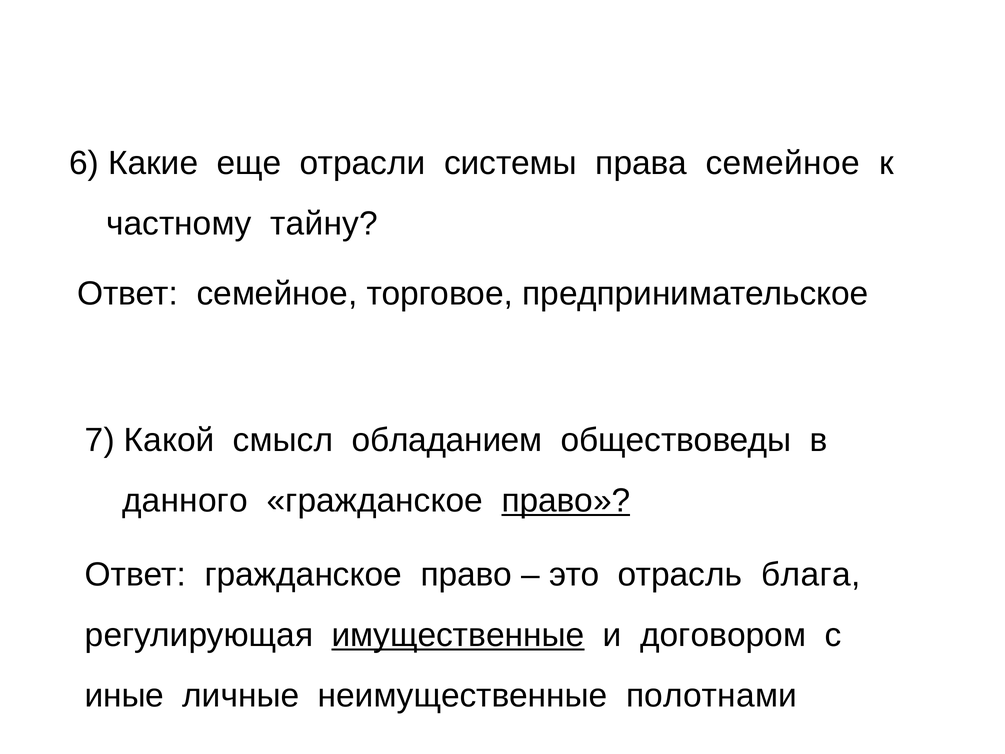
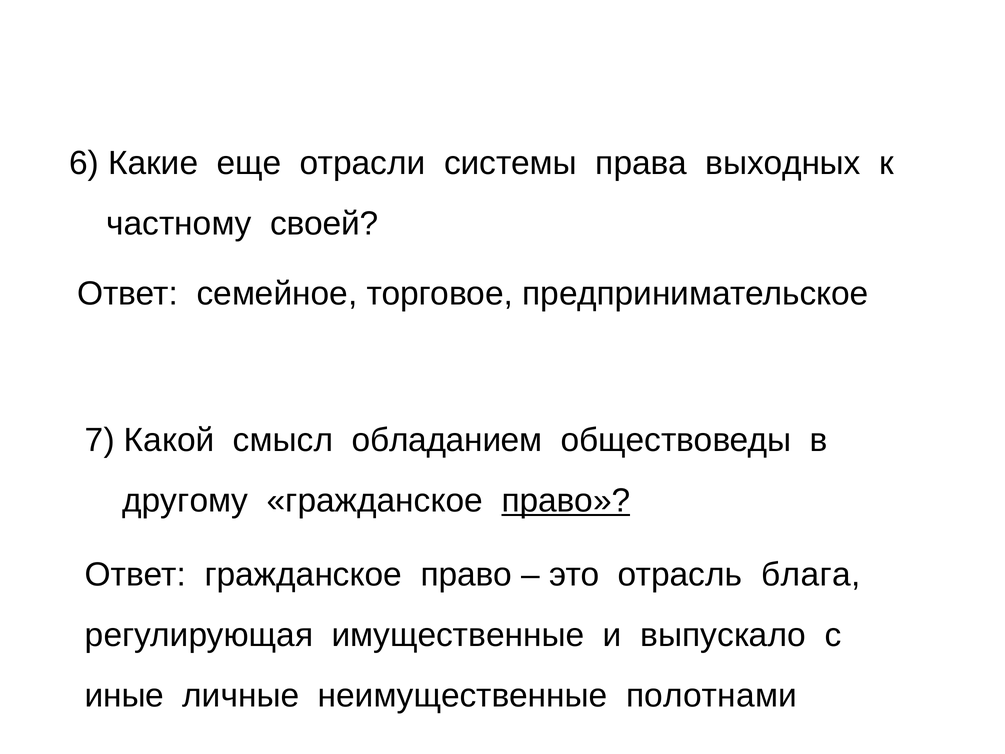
права семейное: семейное -> выходных
тайну: тайну -> своей
данного: данного -> другому
имущественные underline: present -> none
договором: договором -> выпускало
